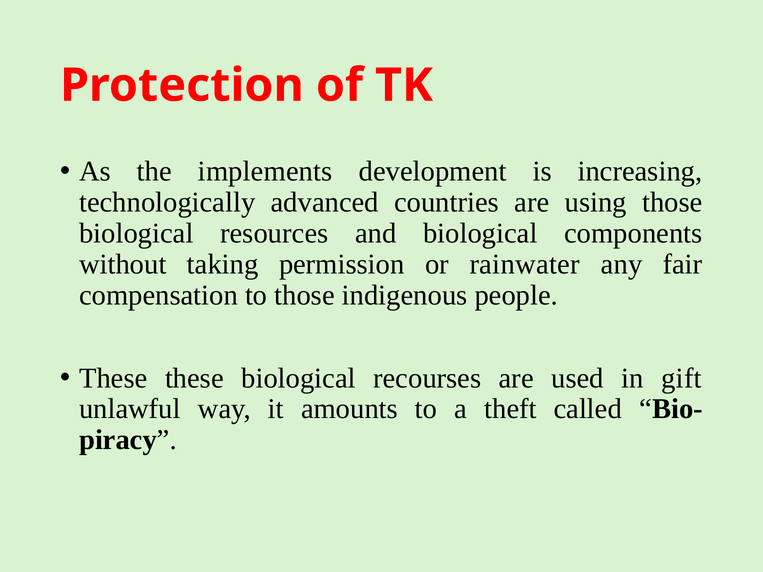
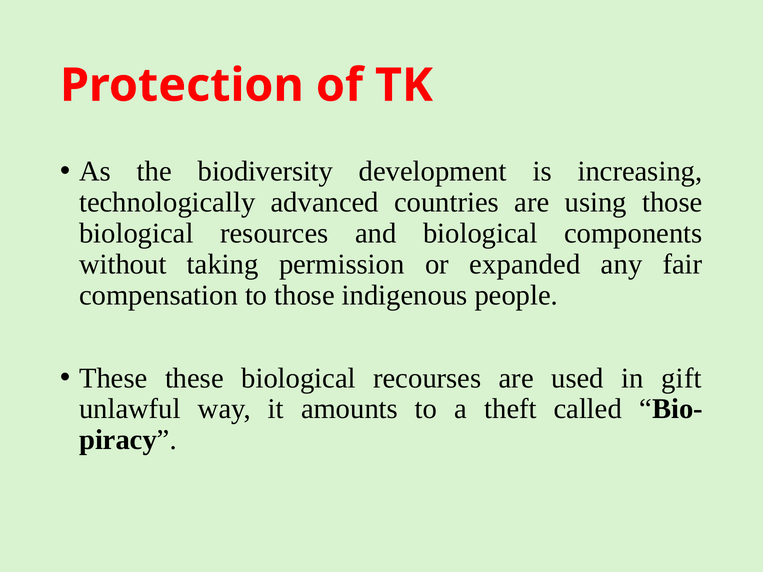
implements: implements -> biodiversity
rainwater: rainwater -> expanded
